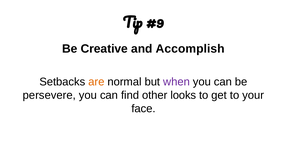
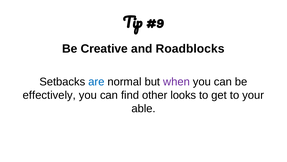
Accomplish: Accomplish -> Roadblocks
are colour: orange -> blue
persevere: persevere -> effectively
face: face -> able
